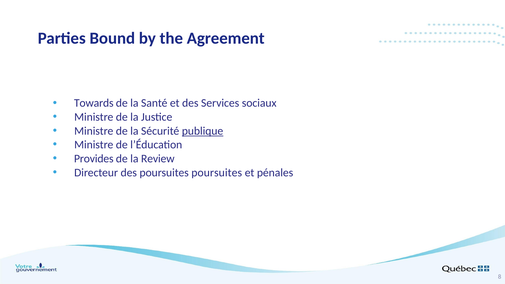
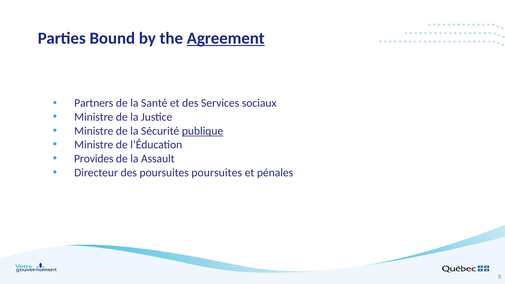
Agreement underline: none -> present
Towards: Towards -> Partners
Review: Review -> Assault
